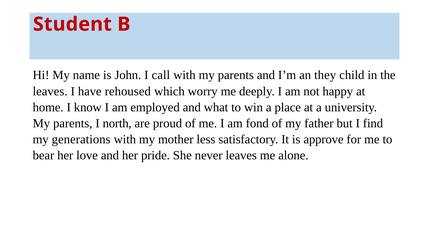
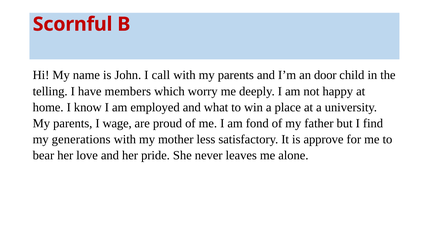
Student: Student -> Scornful
they: they -> door
leaves at (50, 91): leaves -> telling
rehoused: rehoused -> members
north: north -> wage
